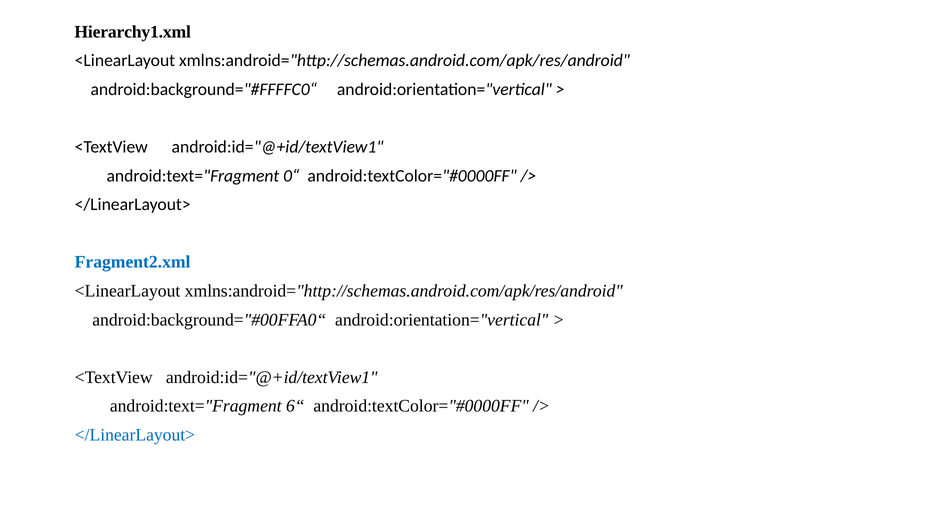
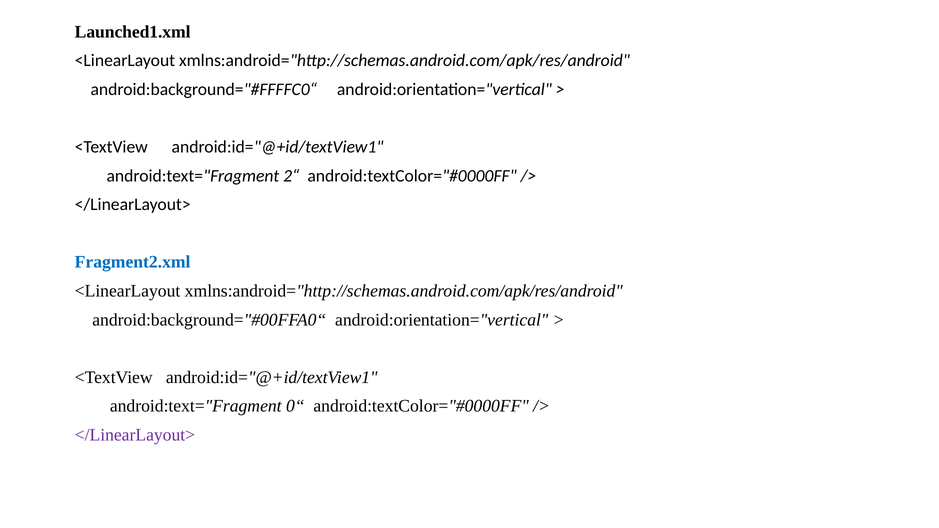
Hierarchy1.xml: Hierarchy1.xml -> Launched1.xml
0“: 0“ -> 2“
6“: 6“ -> 0“
</LinearLayout> at (135, 435) colour: blue -> purple
